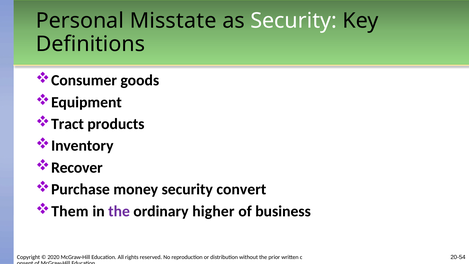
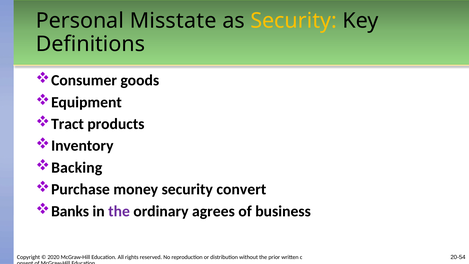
Security at (294, 21) colour: white -> yellow
Recover: Recover -> Backing
Them: Them -> Banks
higher: higher -> agrees
